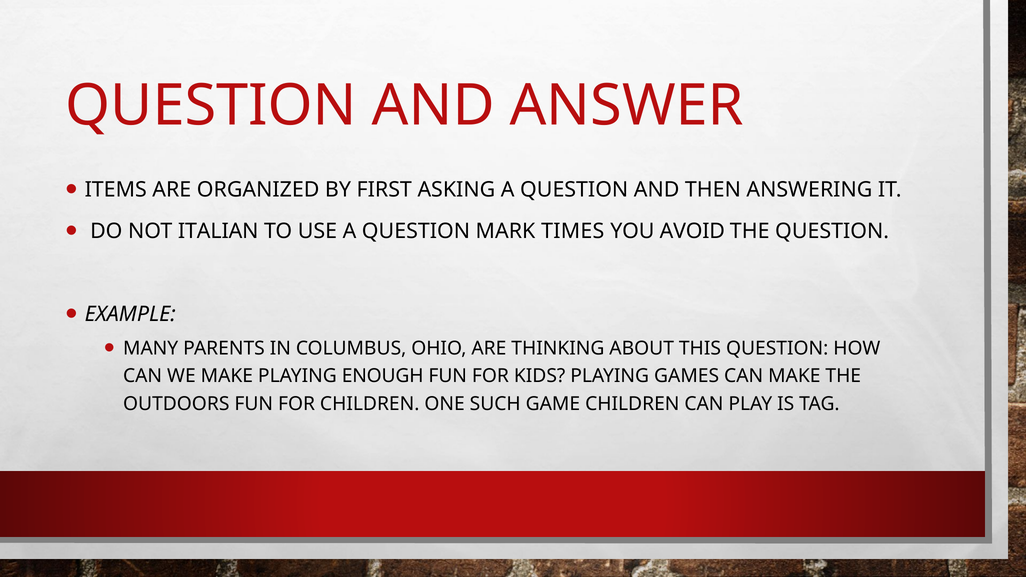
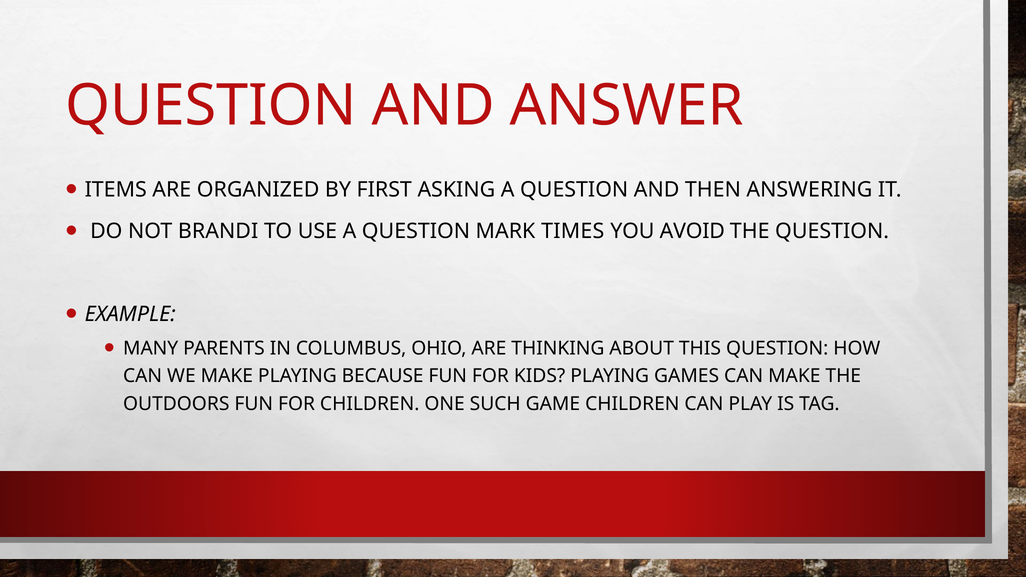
ITALIAN: ITALIAN -> BRANDI
ENOUGH: ENOUGH -> BECAUSE
